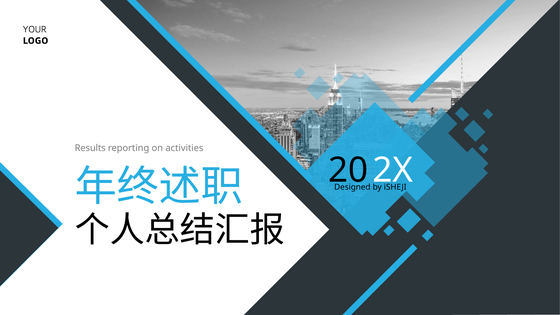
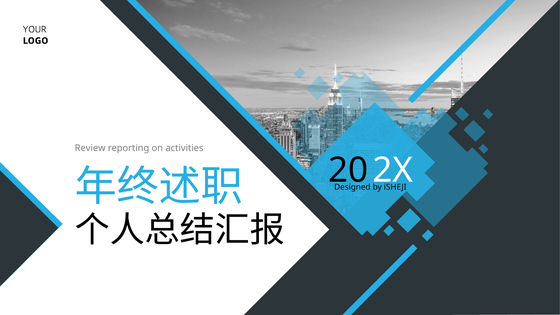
Results: Results -> Review
